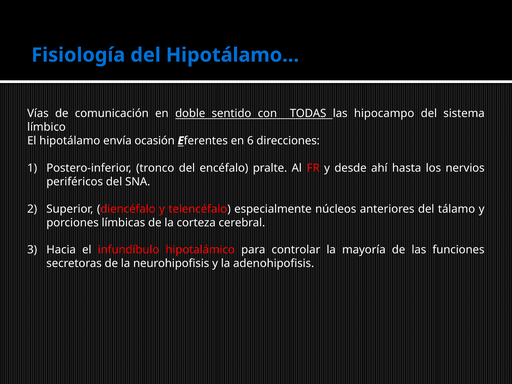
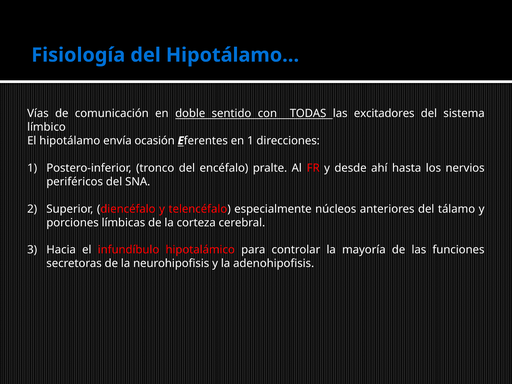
hipocampo: hipocampo -> excitadores
en 6: 6 -> 1
